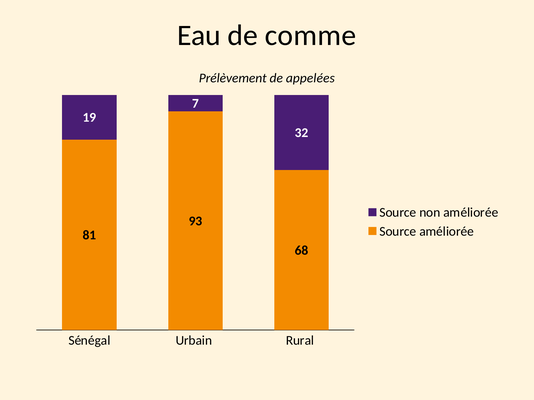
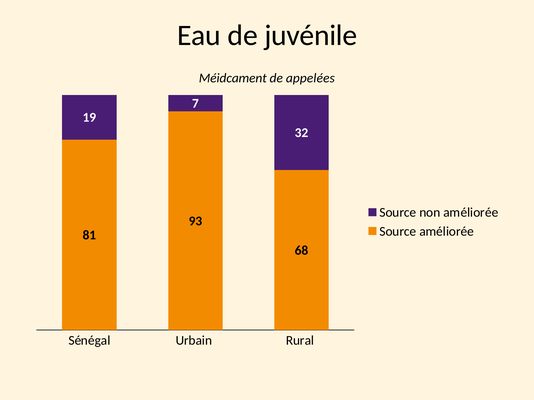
comme: comme -> juvénile
Prélèvement: Prélèvement -> Méidcament
